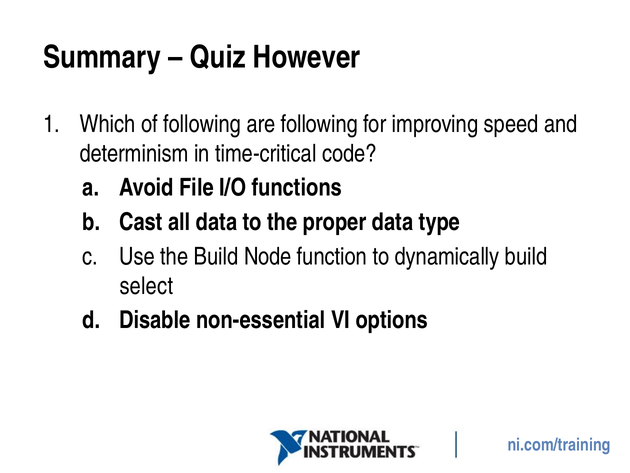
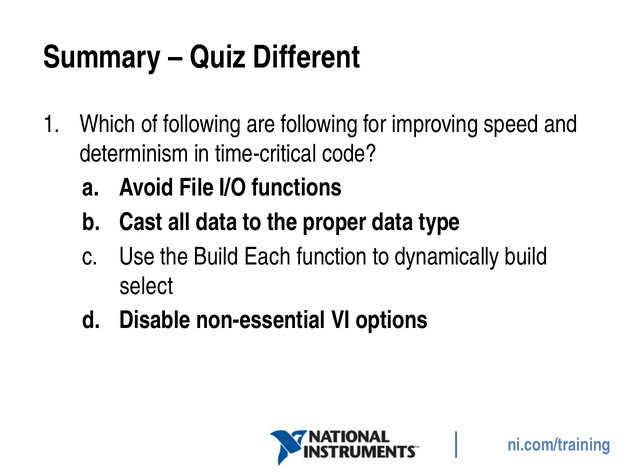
However: However -> Different
Node: Node -> Each
